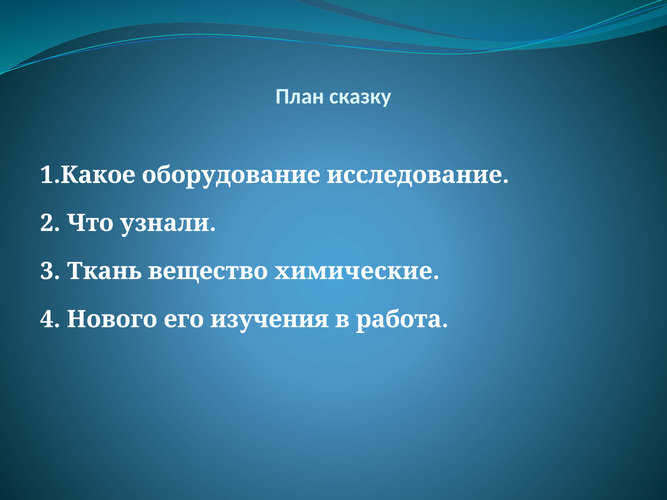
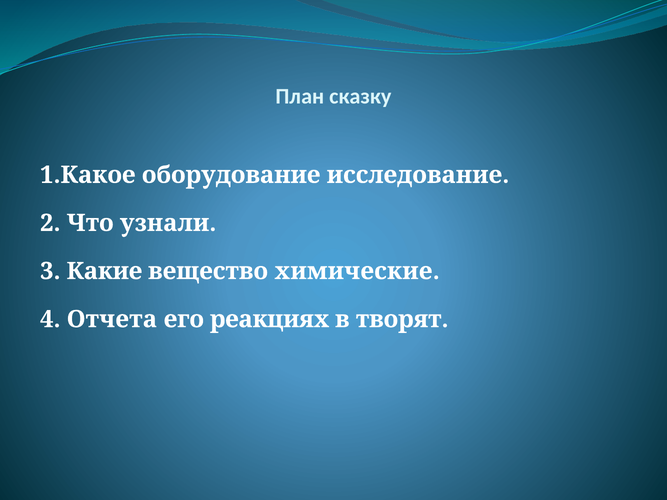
Ткань: Ткань -> Какие
Нового: Нового -> Отчета
изучения: изучения -> реакциях
работа: работа -> творят
